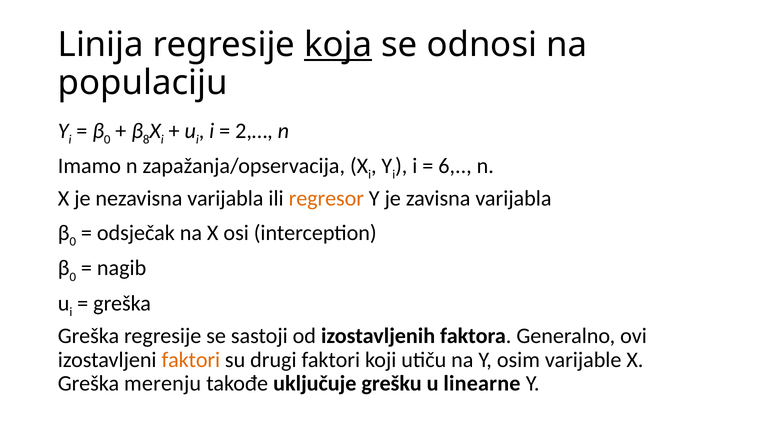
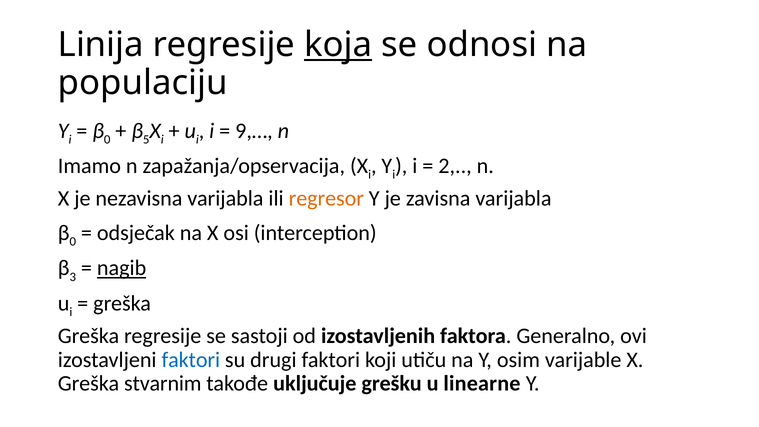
8: 8 -> 5
2,…: 2,… -> 9,…
6: 6 -> 2
0 at (73, 277): 0 -> 3
nagib underline: none -> present
faktori at (191, 360) colour: orange -> blue
merenju: merenju -> stvarnim
